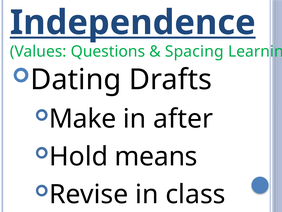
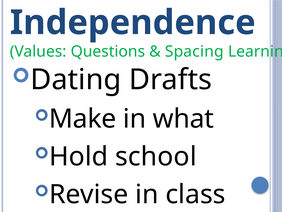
Independence underline: present -> none
after: after -> what
means: means -> school
